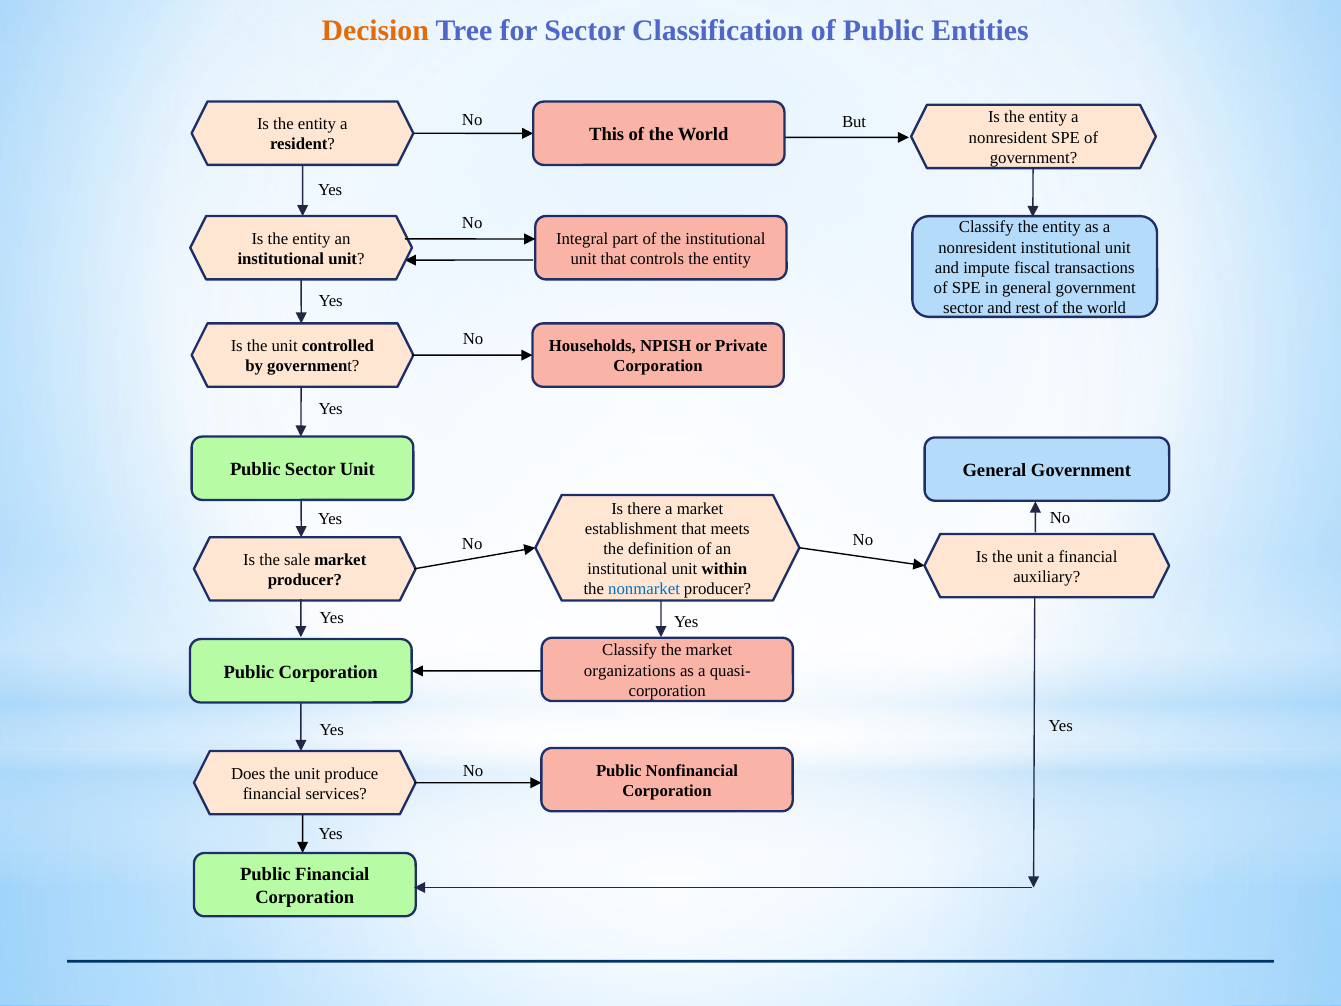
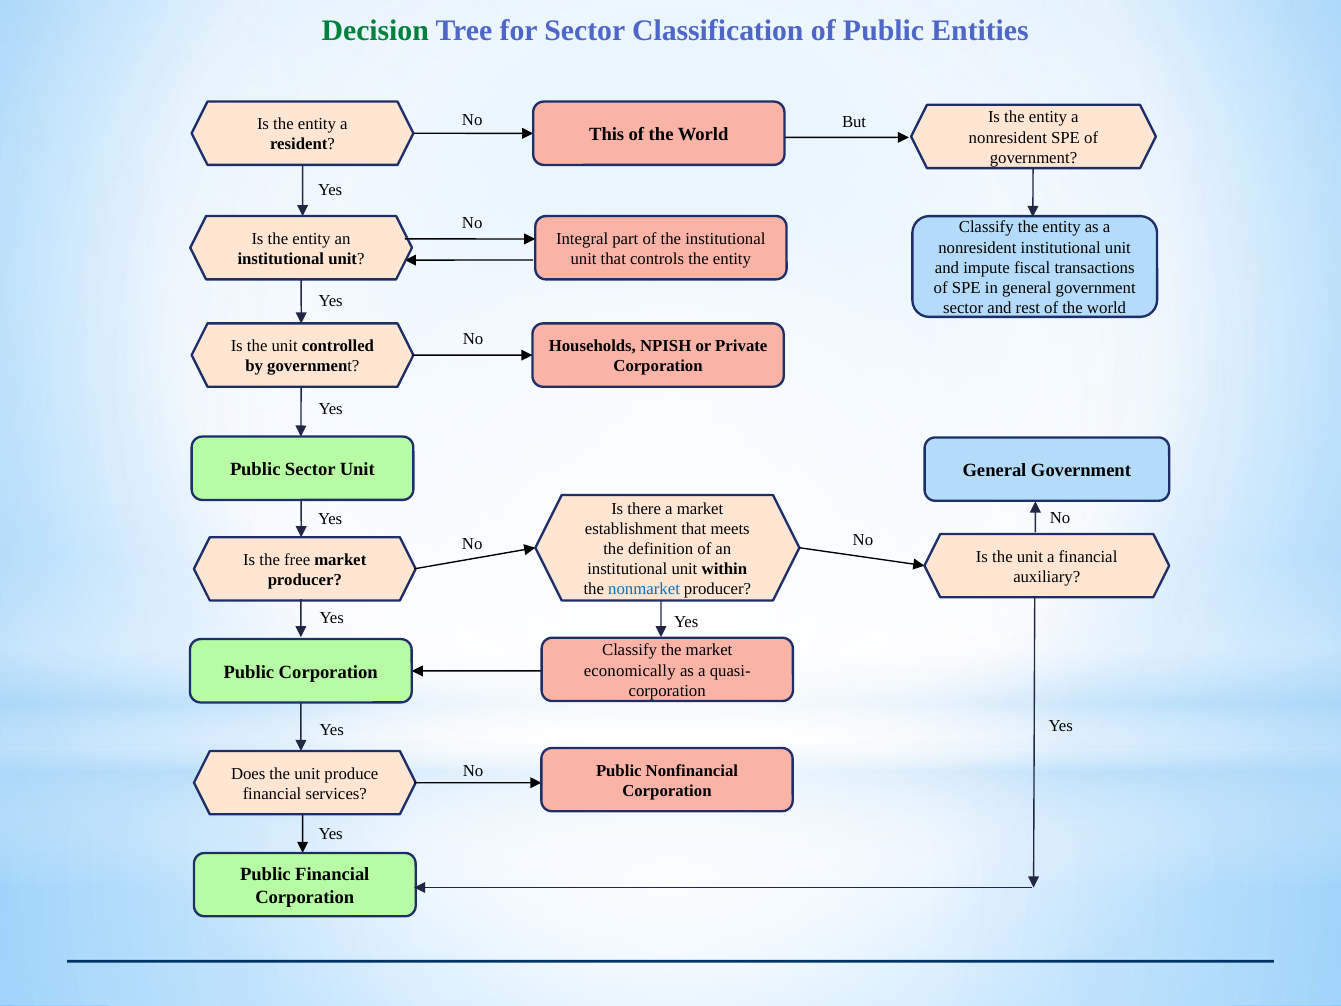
Decision colour: orange -> green
sale: sale -> free
organizations: organizations -> economically
